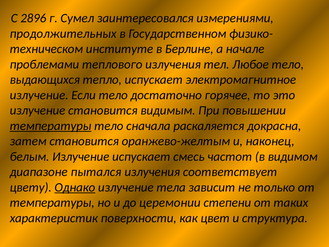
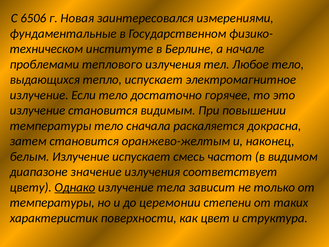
2896: 2896 -> 6506
Сумел: Сумел -> Новая
продолжительных: продолжительных -> фундаментальные
температуры at (51, 126) underline: present -> none
пытался: пытался -> значение
